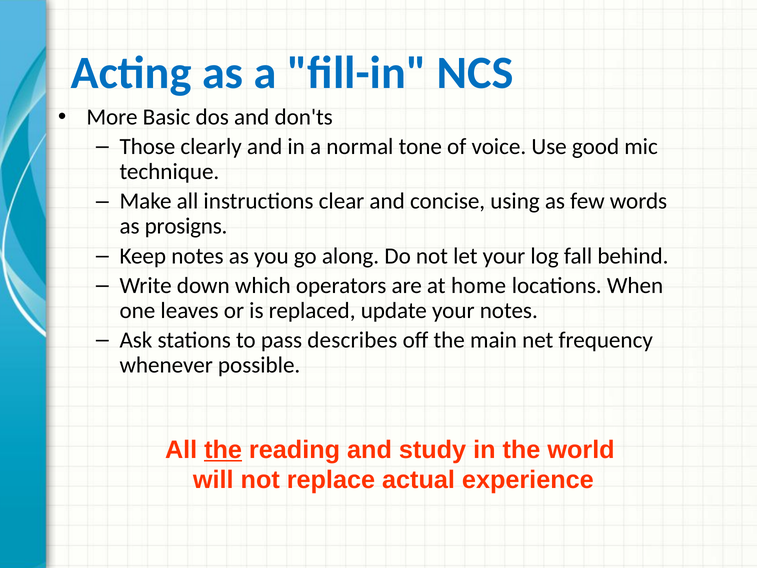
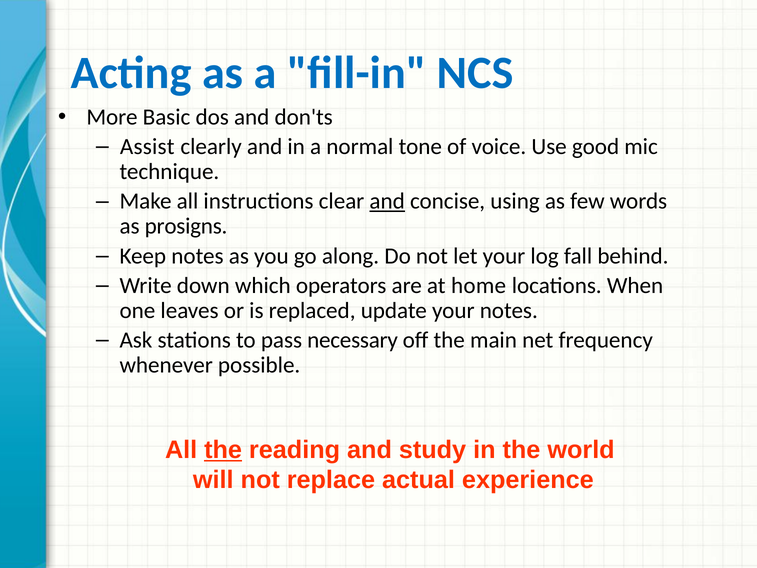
Those: Those -> Assist
and at (387, 201) underline: none -> present
describes: describes -> necessary
